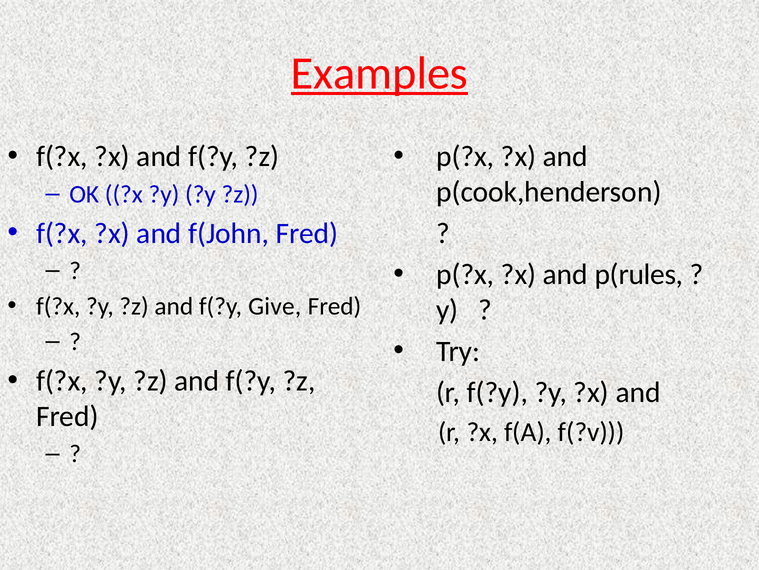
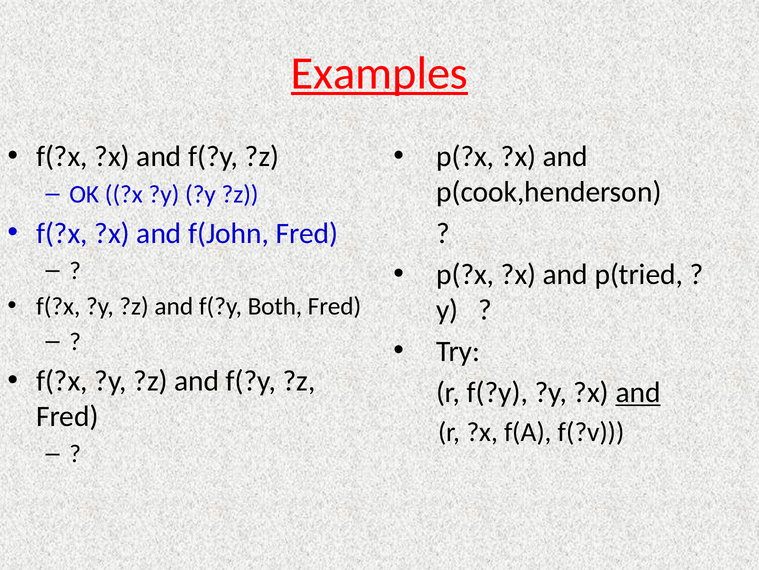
p(rules: p(rules -> p(tried
Give: Give -> Both
and at (638, 392) underline: none -> present
